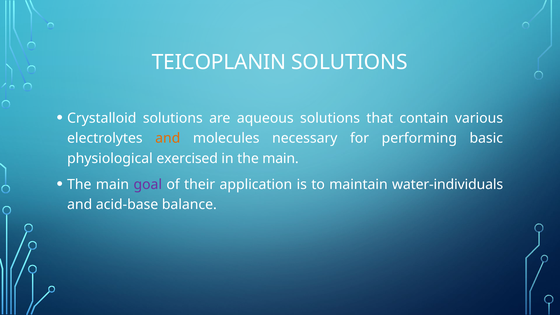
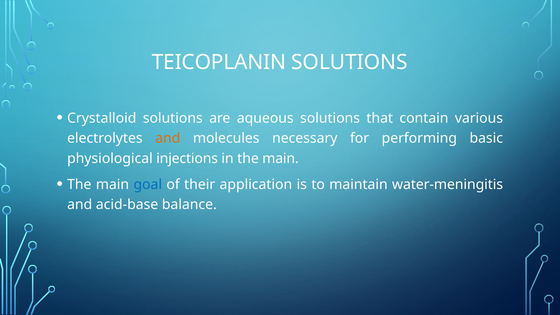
exercised: exercised -> injections
goal colour: purple -> blue
water-individuals: water-individuals -> water-meningitis
